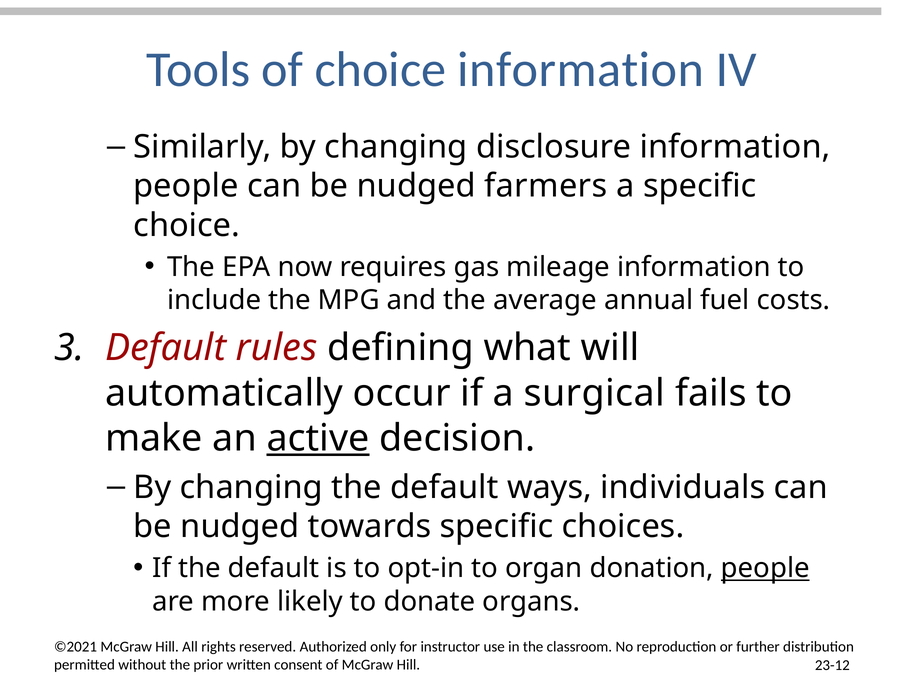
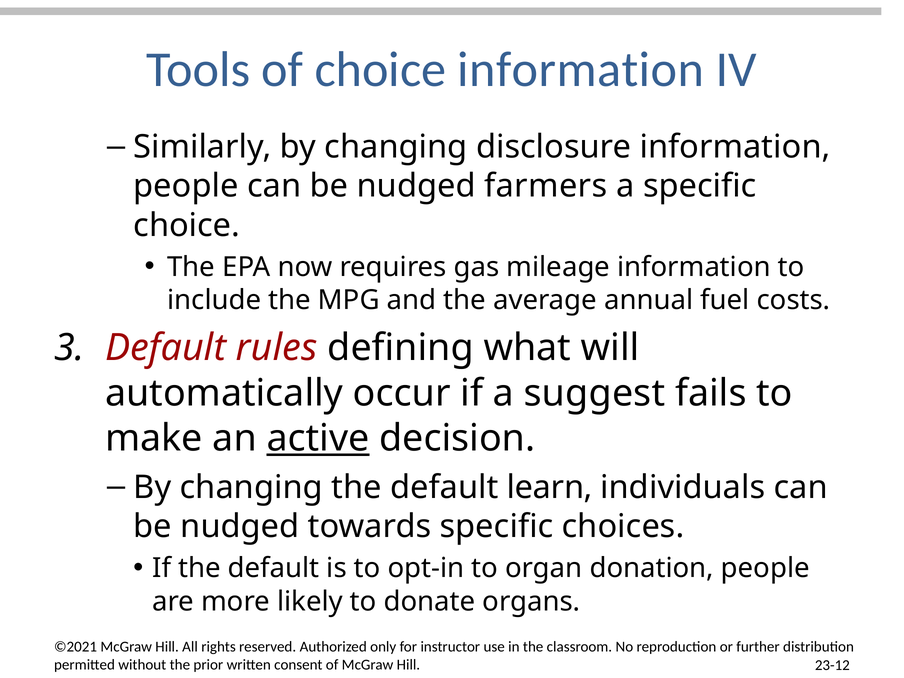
surgical: surgical -> suggest
ways: ways -> learn
people at (765, 568) underline: present -> none
